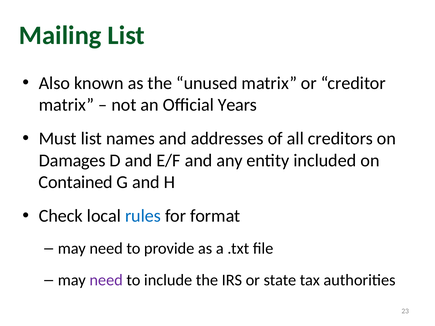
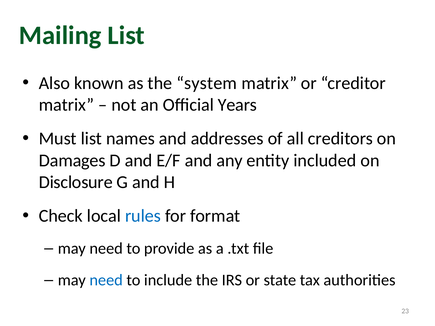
unused: unused -> system
Contained: Contained -> Disclosure
need at (106, 280) colour: purple -> blue
